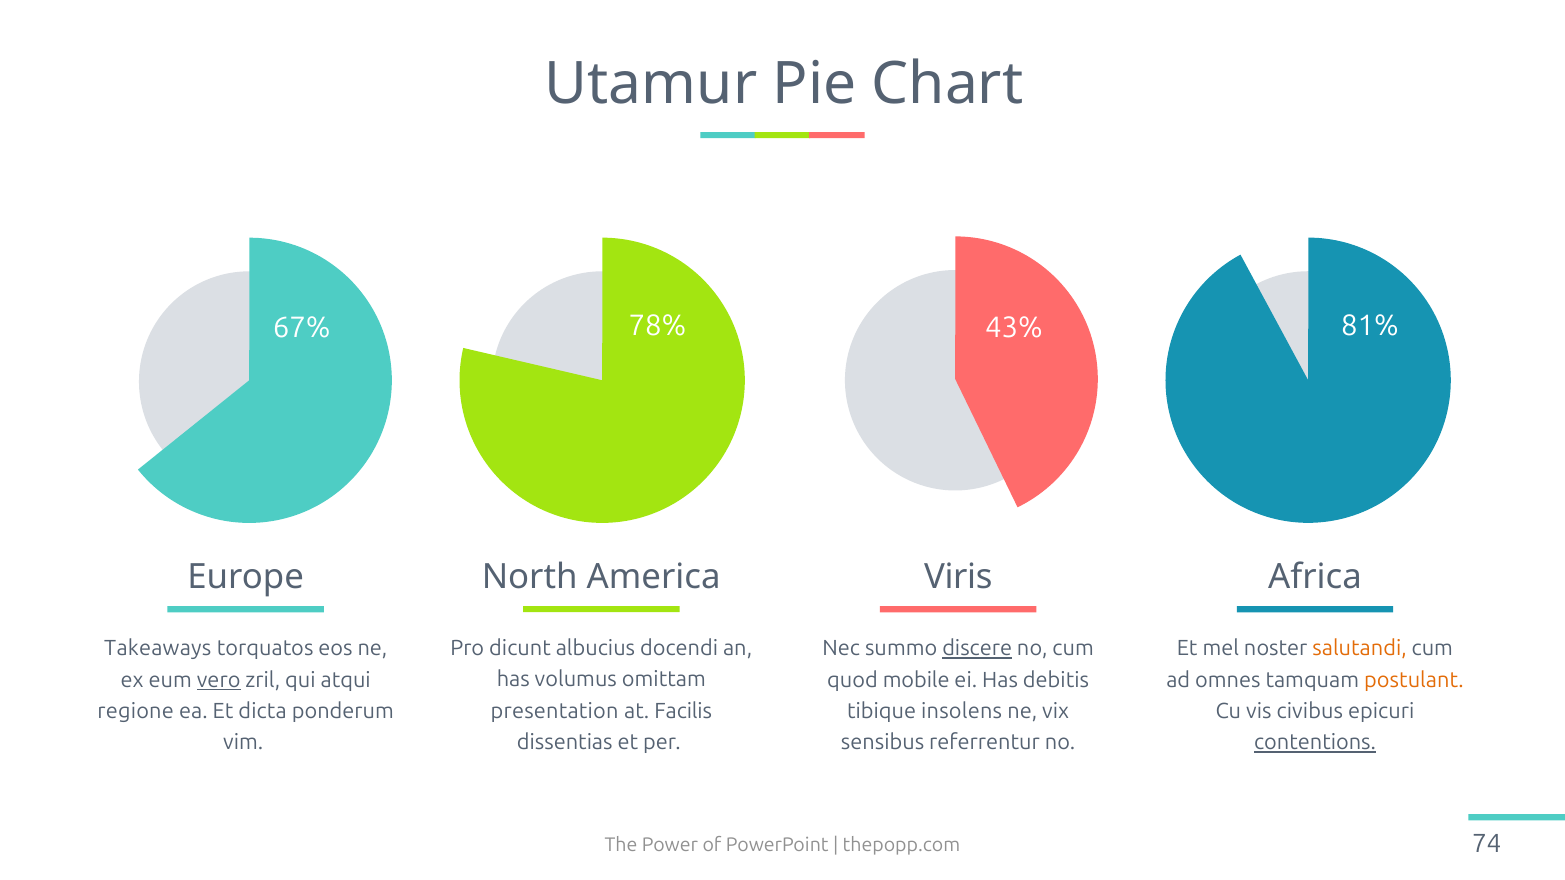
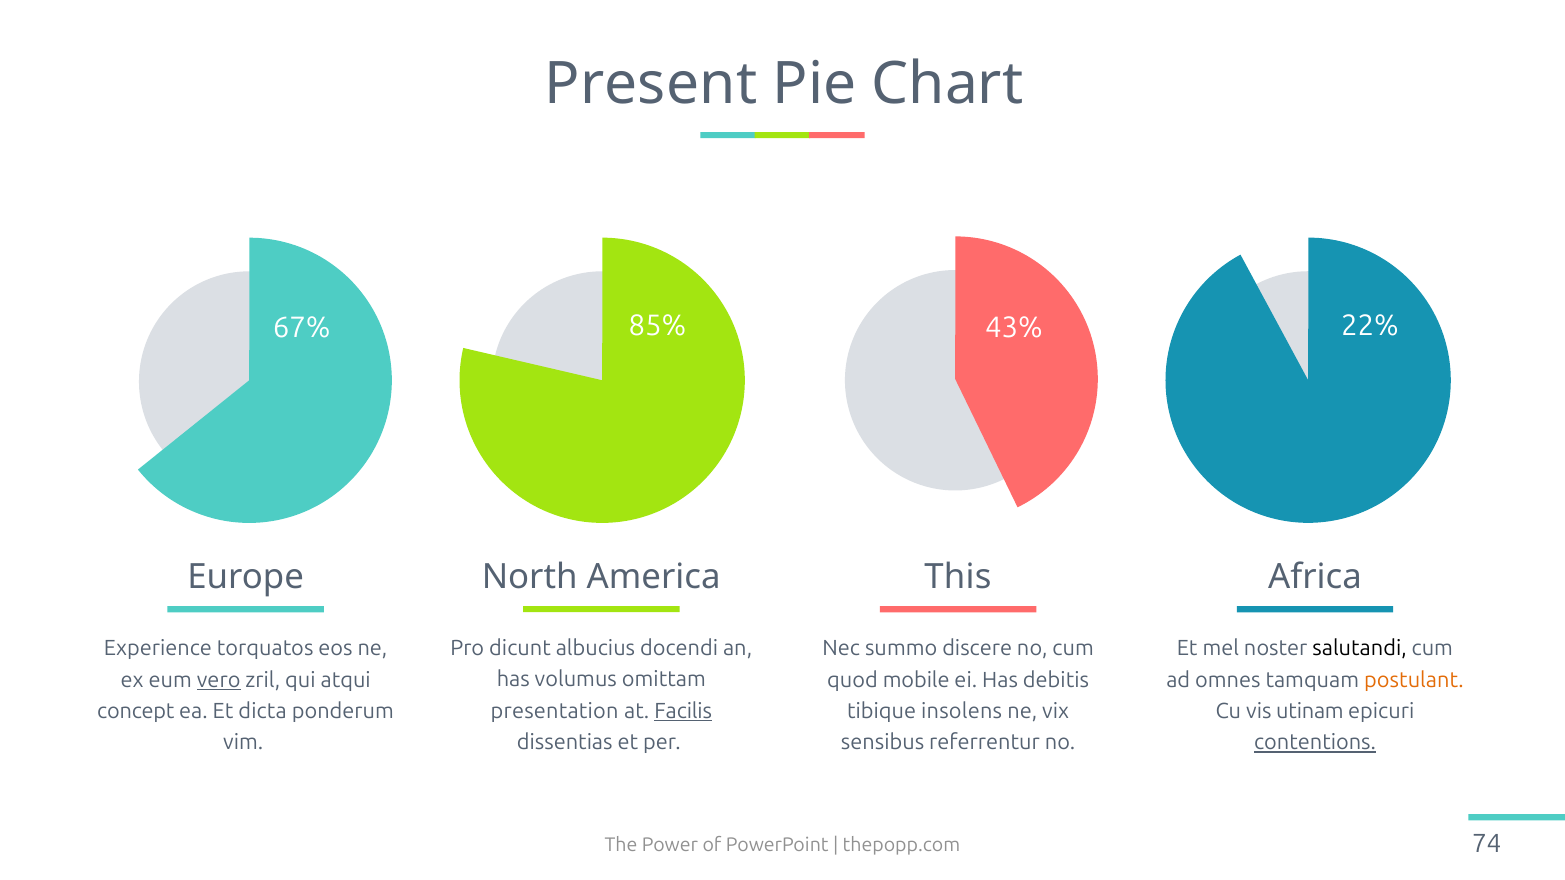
Utamur: Utamur -> Present
78%: 78% -> 85%
81%: 81% -> 22%
Viris: Viris -> This
Takeaways: Takeaways -> Experience
discere underline: present -> none
salutandi colour: orange -> black
Facilis underline: none -> present
regione: regione -> concept
civibus: civibus -> utinam
